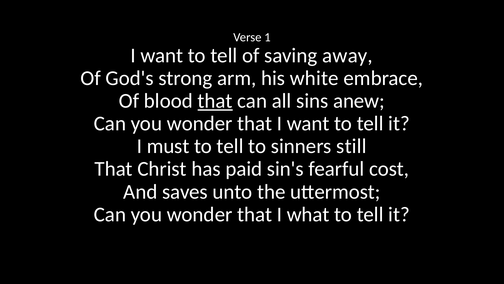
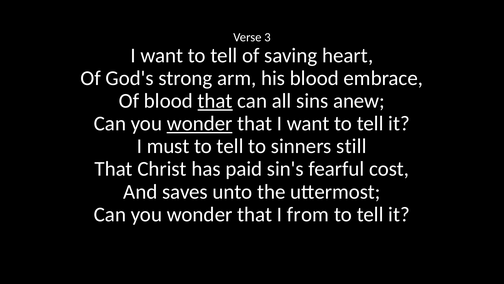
1: 1 -> 3
away: away -> heart
his white: white -> blood
wonder at (200, 123) underline: none -> present
what: what -> from
